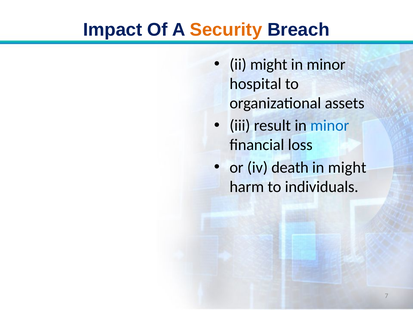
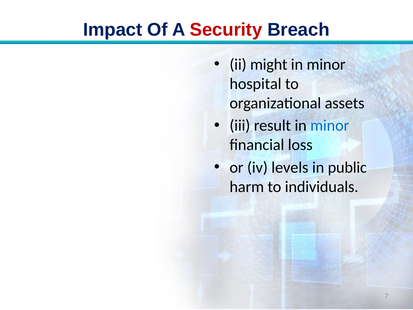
Security colour: orange -> red
death: death -> levels
in might: might -> public
